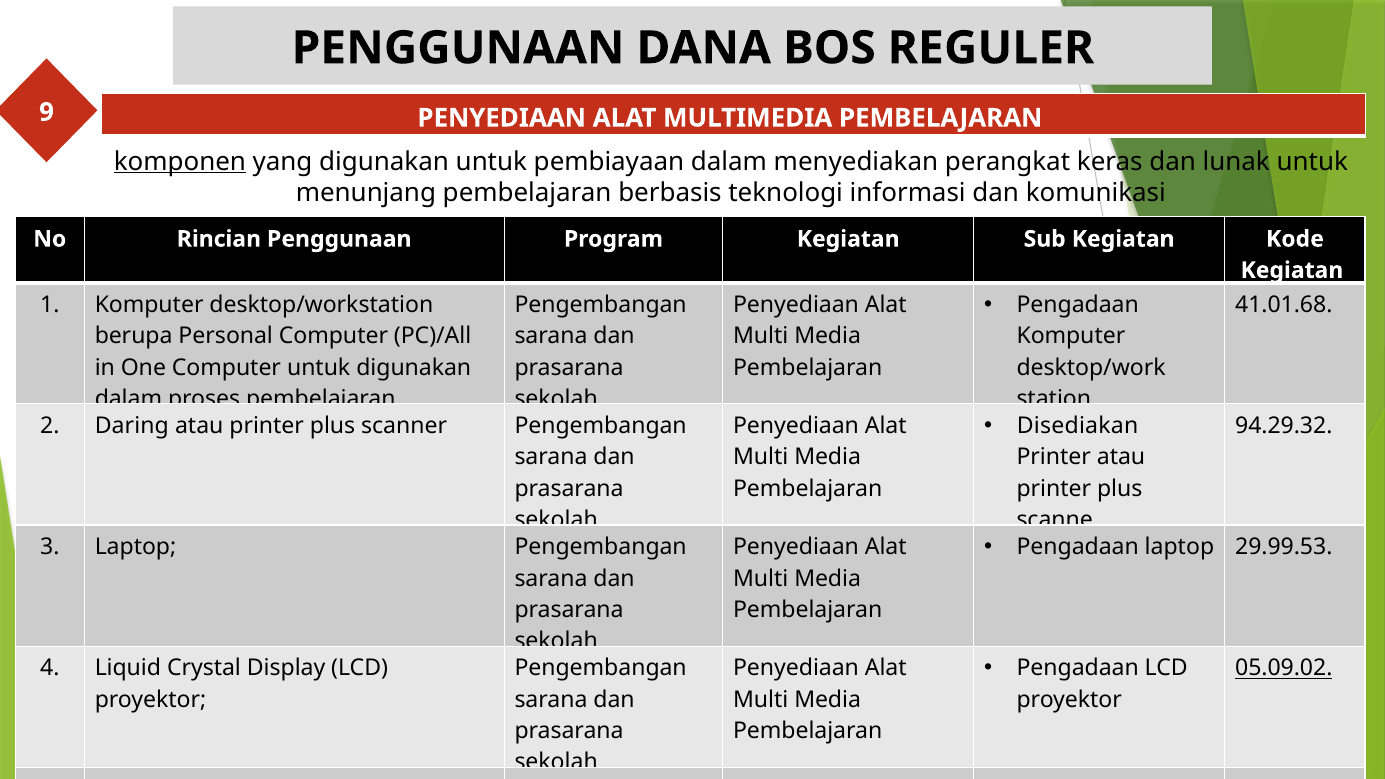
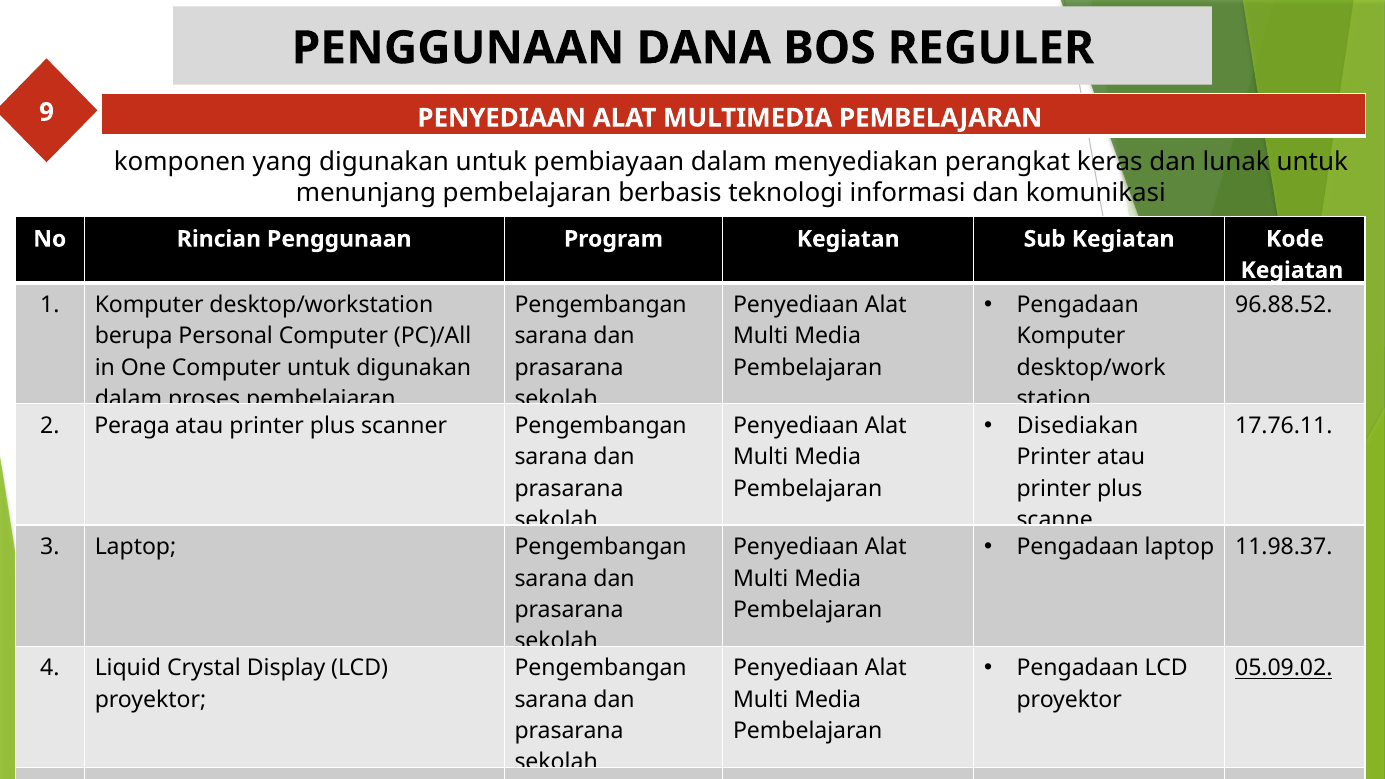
komponen underline: present -> none
41.01.68: 41.01.68 -> 96.88.52
Daring: Daring -> Peraga
94.29.32: 94.29.32 -> 17.76.11
29.99.53: 29.99.53 -> 11.98.37
